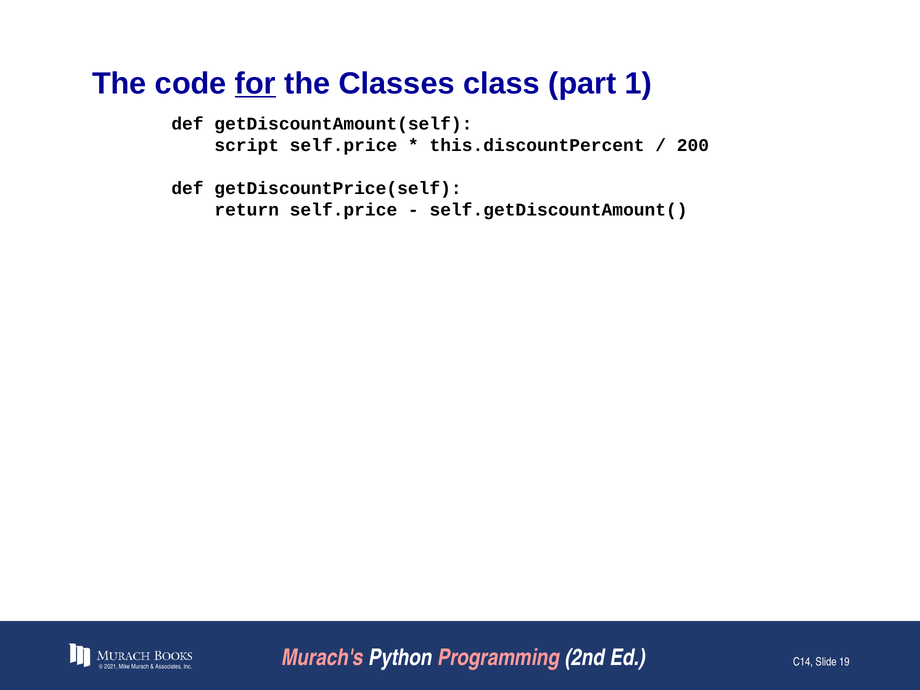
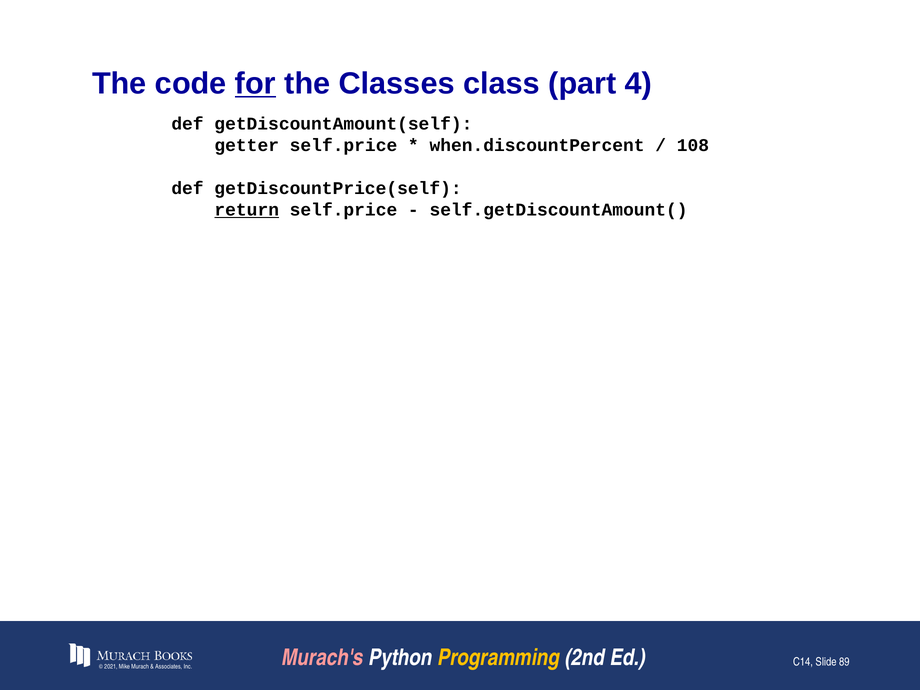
1: 1 -> 4
script: script -> getter
this.discountPercent: this.discountPercent -> when.discountPercent
200: 200 -> 108
return underline: none -> present
Programming colour: pink -> yellow
19: 19 -> 89
